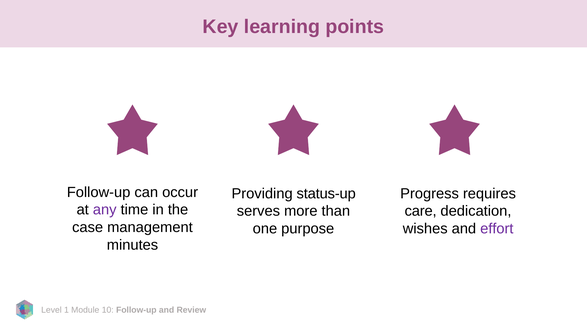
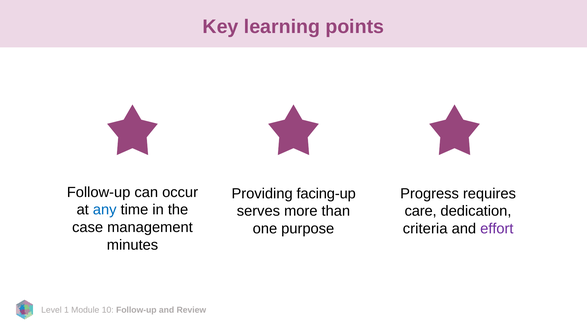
status-up: status-up -> facing-up
any colour: purple -> blue
wishes: wishes -> criteria
